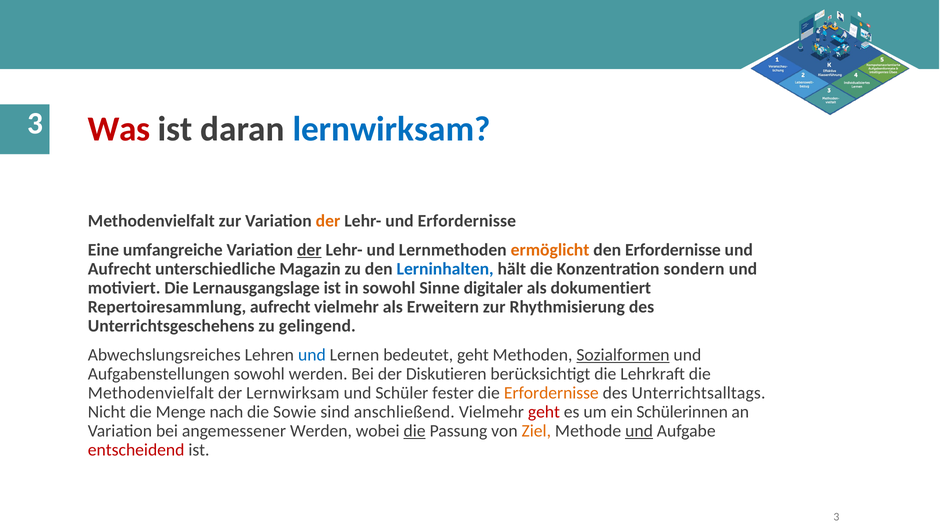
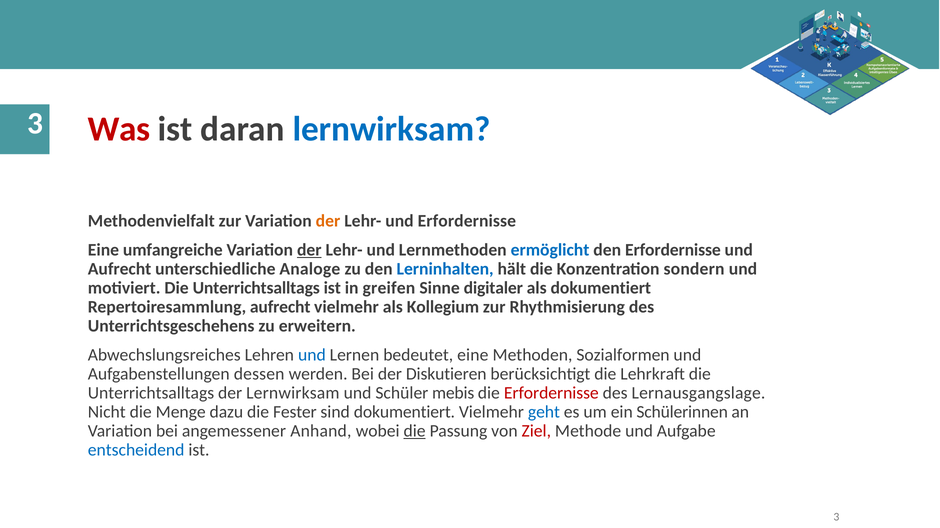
ermöglicht colour: orange -> blue
Magazin: Magazin -> Analoge
motiviert Die Lernausgangslage: Lernausgangslage -> Unterrichtsalltags
in sowohl: sowohl -> greifen
Erweitern: Erweitern -> Kollegium
gelingend: gelingend -> erweitern
bedeutet geht: geht -> eine
Sozialformen underline: present -> none
Aufgabenstellungen sowohl: sowohl -> dessen
Methodenvielfalt at (151, 393): Methodenvielfalt -> Unterrichtsalltags
fester: fester -> mebis
Erfordernisse at (551, 393) colour: orange -> red
Unterrichtsalltags: Unterrichtsalltags -> Lernausgangslage
nach: nach -> dazu
Sowie: Sowie -> Fester
sind anschließend: anschließend -> dokumentiert
geht at (544, 412) colour: red -> blue
angemessener Werden: Werden -> Anhand
Ziel colour: orange -> red
und at (639, 431) underline: present -> none
entscheidend colour: red -> blue
